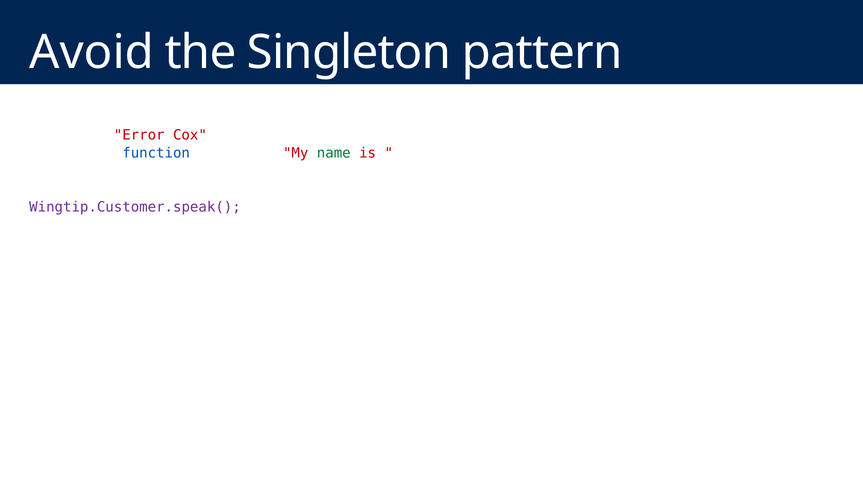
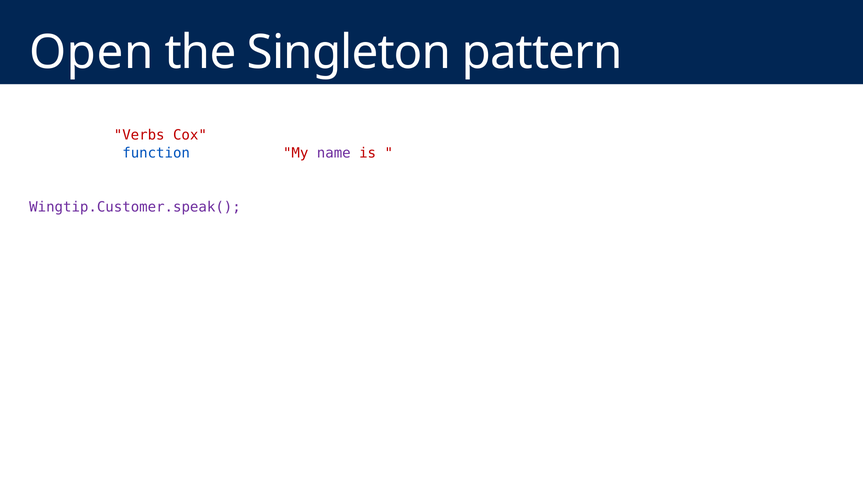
Avoid: Avoid -> Open
Error: Error -> Verbs
name at (334, 153) colour: green -> purple
